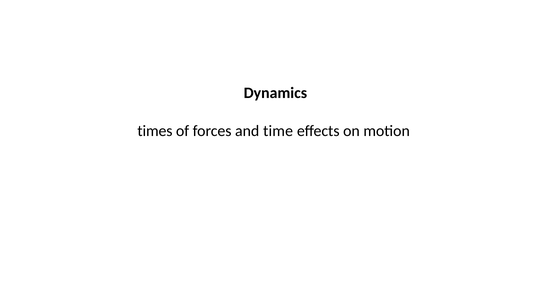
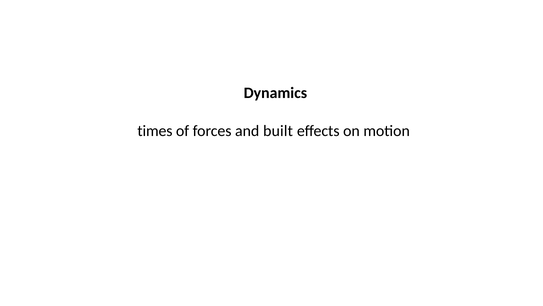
time: time -> built
